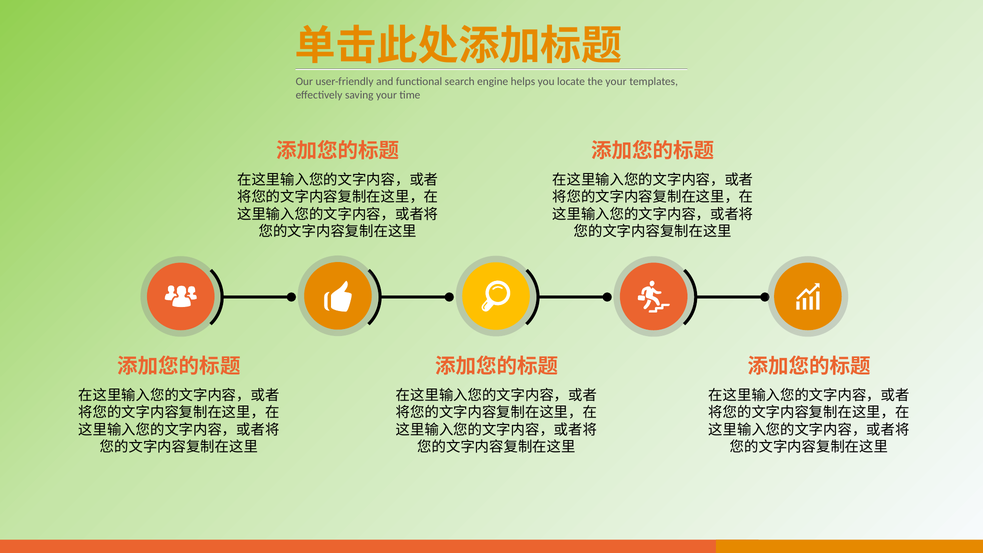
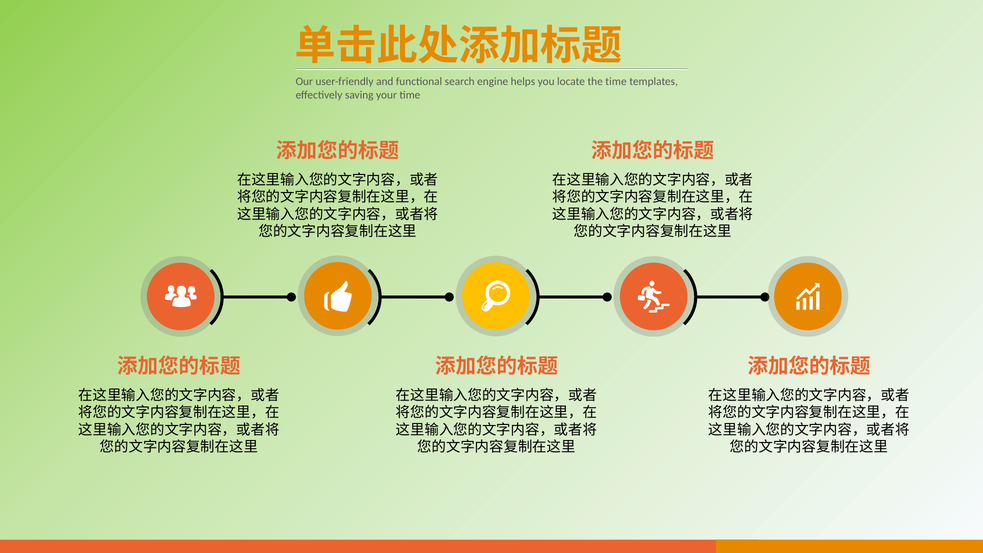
the your: your -> time
